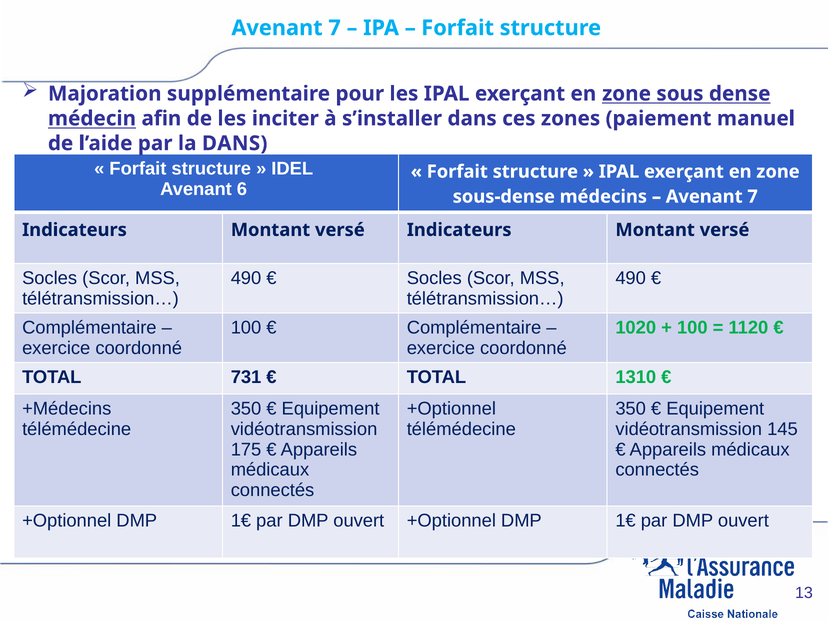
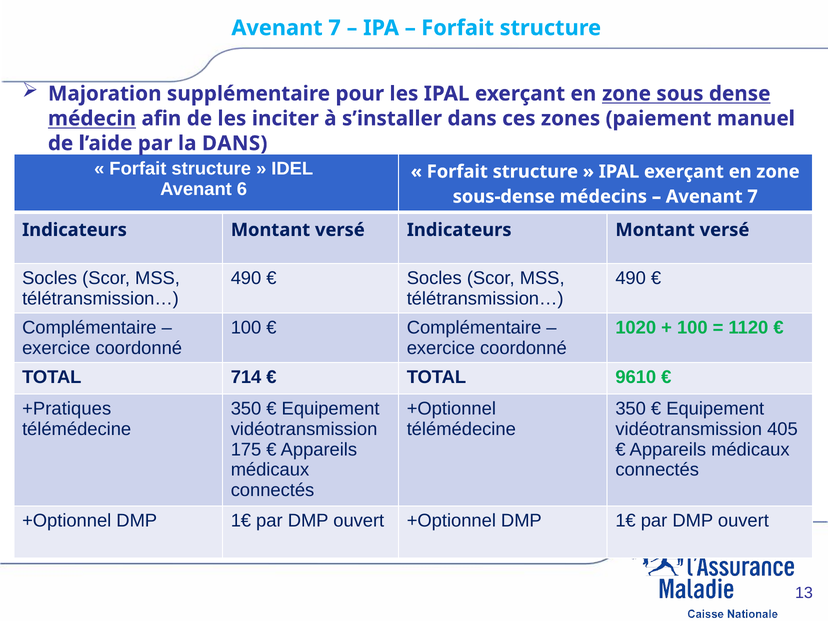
731: 731 -> 714
1310: 1310 -> 9610
+Médecins: +Médecins -> +Pratiques
145: 145 -> 405
